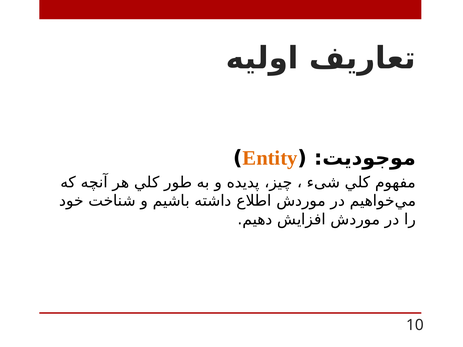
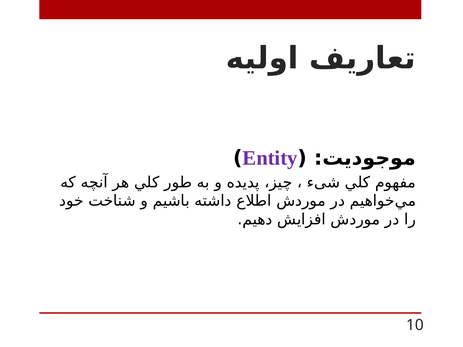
Entity colour: orange -> purple
